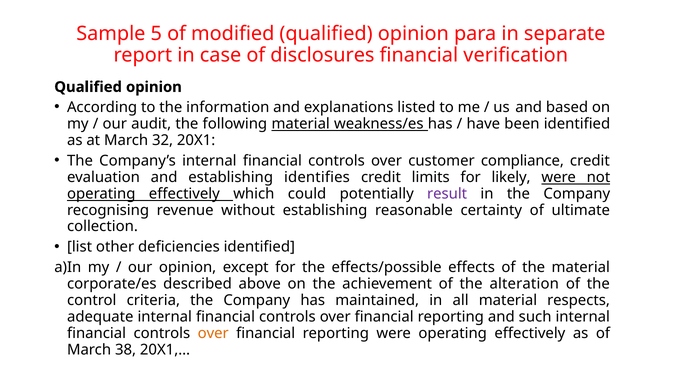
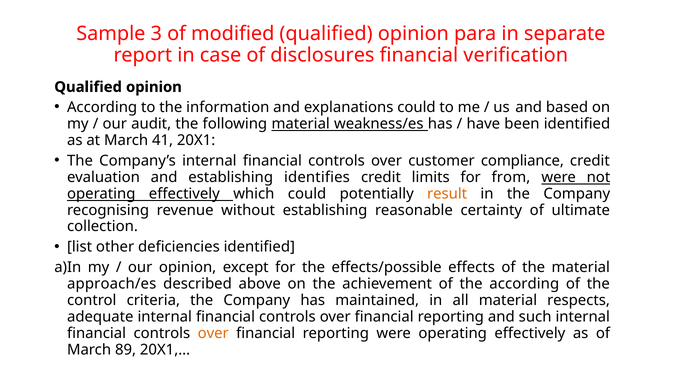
5: 5 -> 3
explanations listed: listed -> could
32: 32 -> 41
likely: likely -> from
result colour: purple -> orange
corporate/es: corporate/es -> approach/es
the alteration: alteration -> according
38: 38 -> 89
